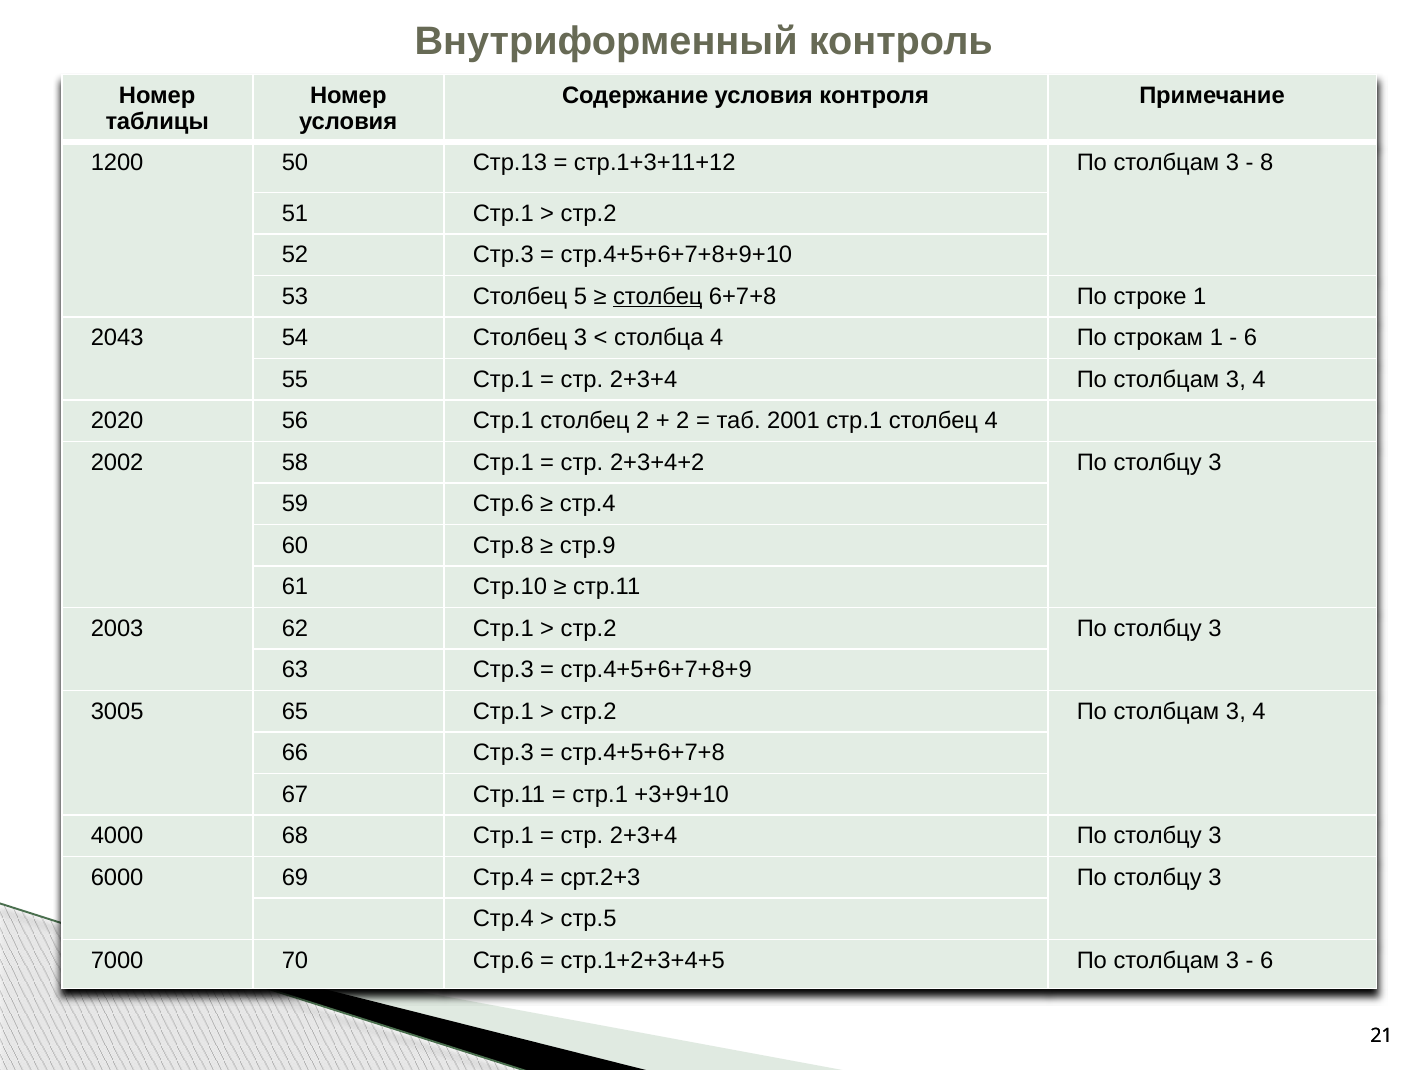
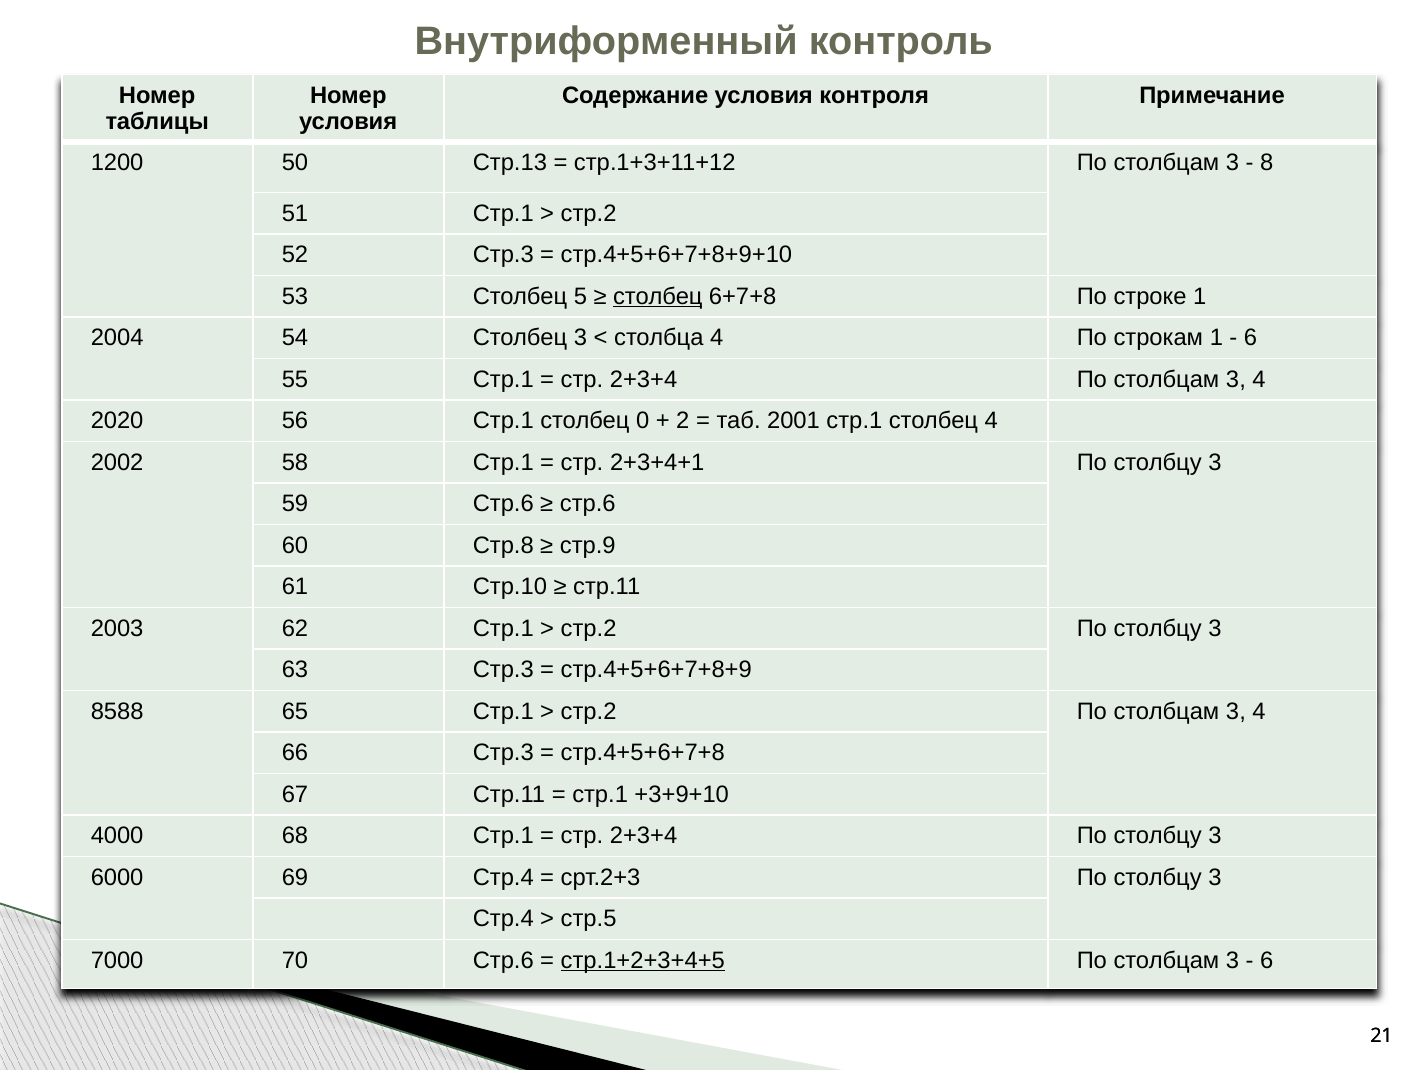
2043: 2043 -> 2004
столбец 2: 2 -> 0
2+3+4+2: 2+3+4+2 -> 2+3+4+1
стр.4 at (588, 504): стр.4 -> стр.6
3005: 3005 -> 8588
стр.1+2+3+4+5 underline: none -> present
